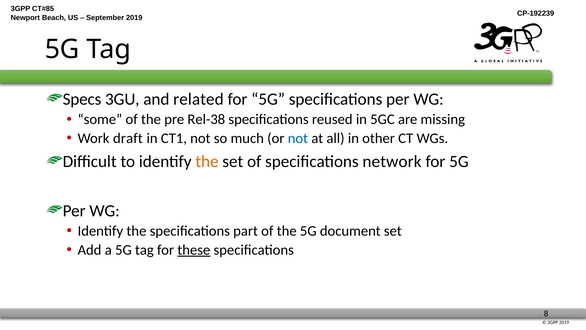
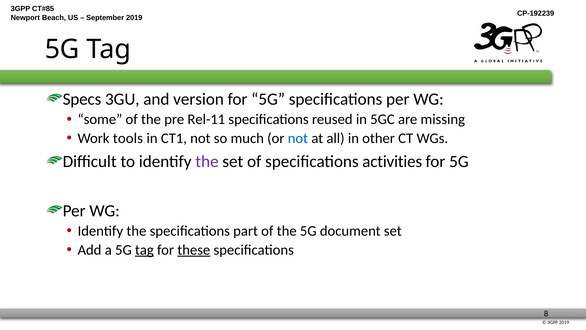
related: related -> version
Rel-38: Rel-38 -> Rel-11
draft: draft -> tools
the at (207, 161) colour: orange -> purple
network: network -> activities
tag at (144, 250) underline: none -> present
